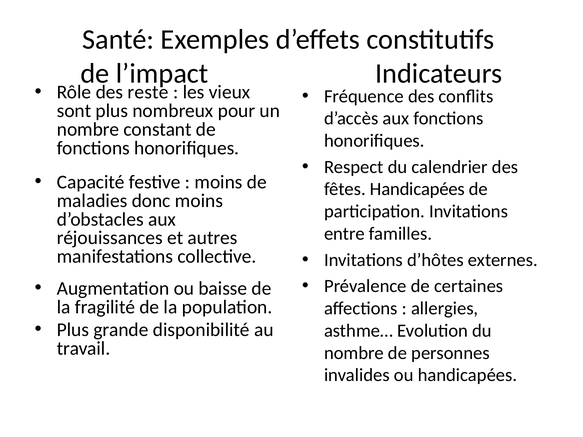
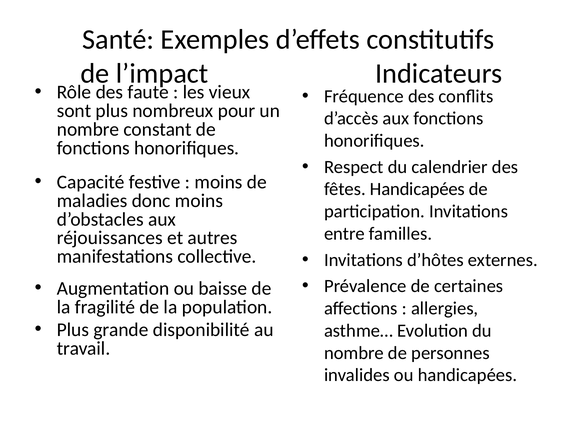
reste: reste -> faute
